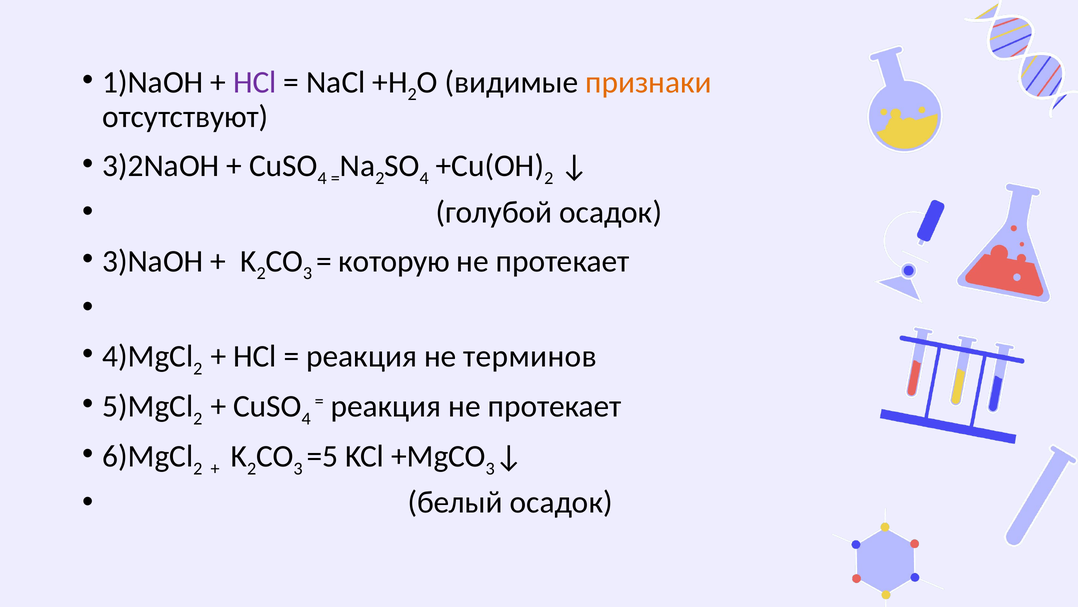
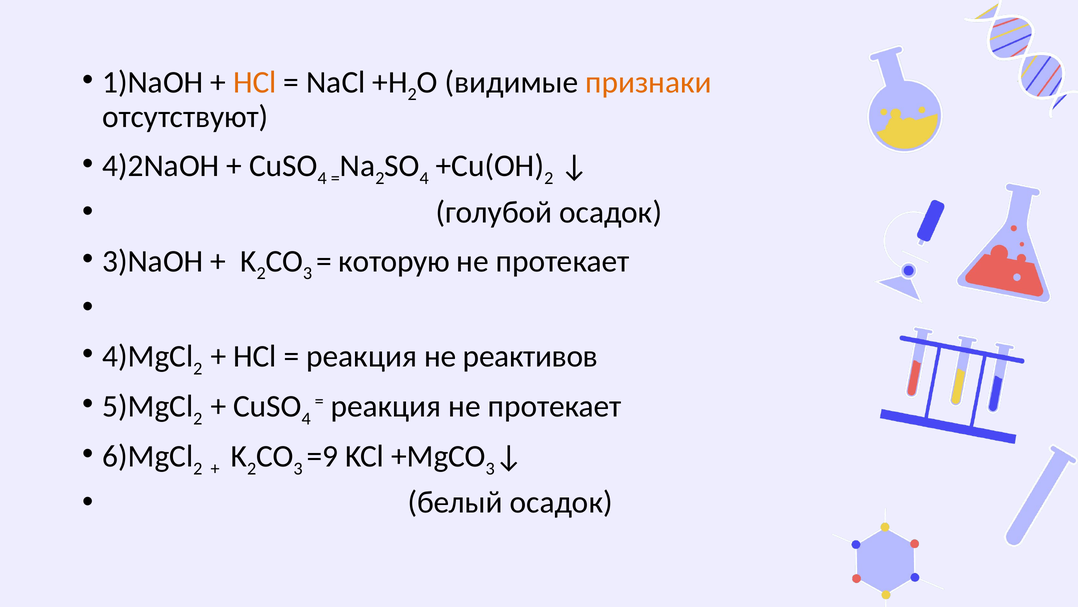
HCl at (255, 82) colour: purple -> orange
3)2NaOH: 3)2NaOH -> 4)2NaOH
терминов: терминов -> реактивов
=5: =5 -> =9
